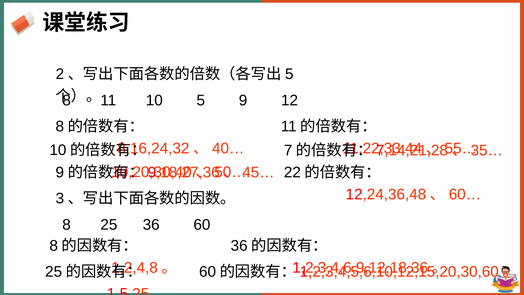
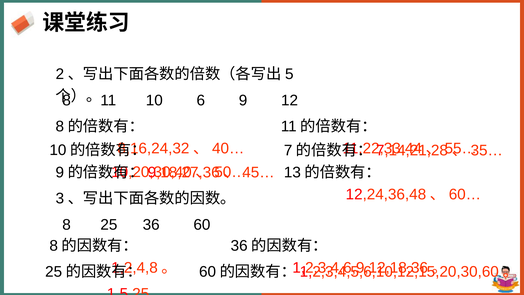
10 5: 5 -> 6
22: 22 -> 13
